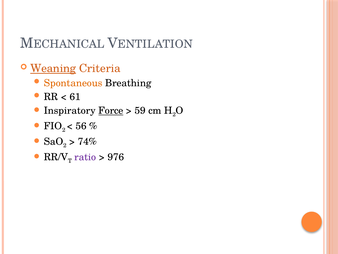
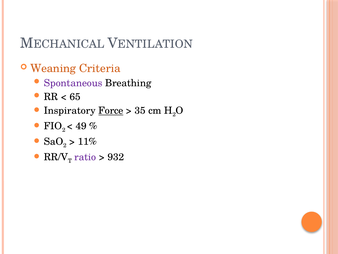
Weaning underline: present -> none
Spontaneous colour: orange -> purple
61: 61 -> 65
59: 59 -> 35
56: 56 -> 49
74%: 74% -> 11%
976: 976 -> 932
